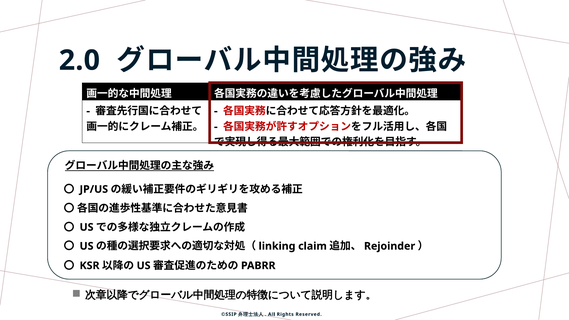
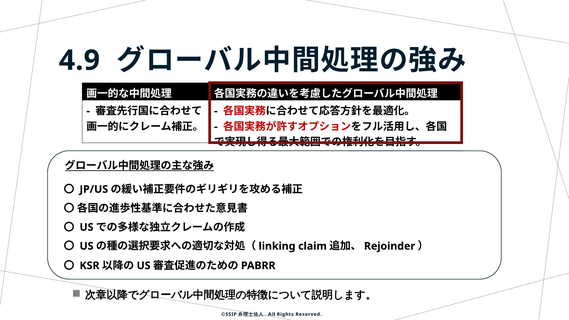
2.0: 2.0 -> 4.9
